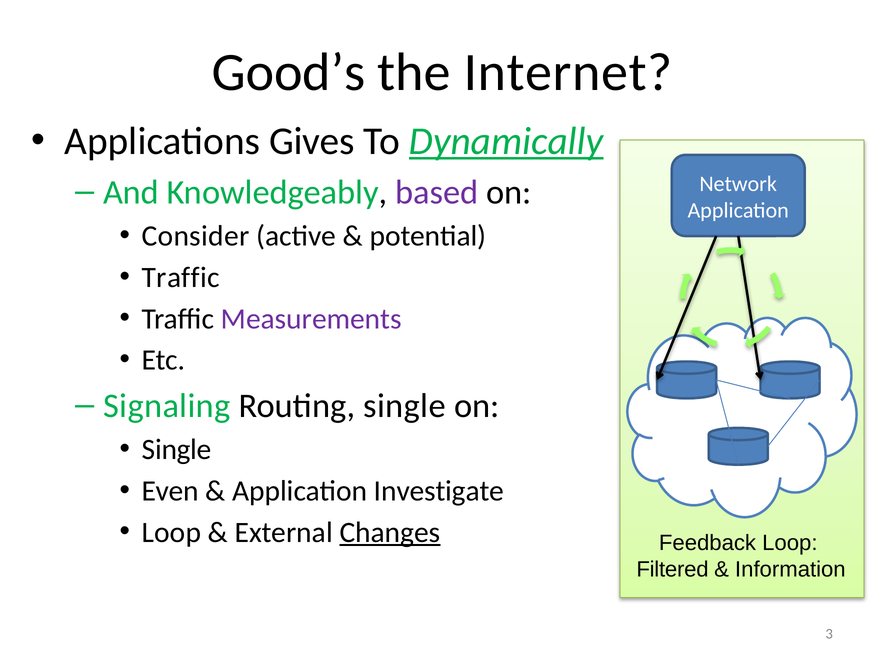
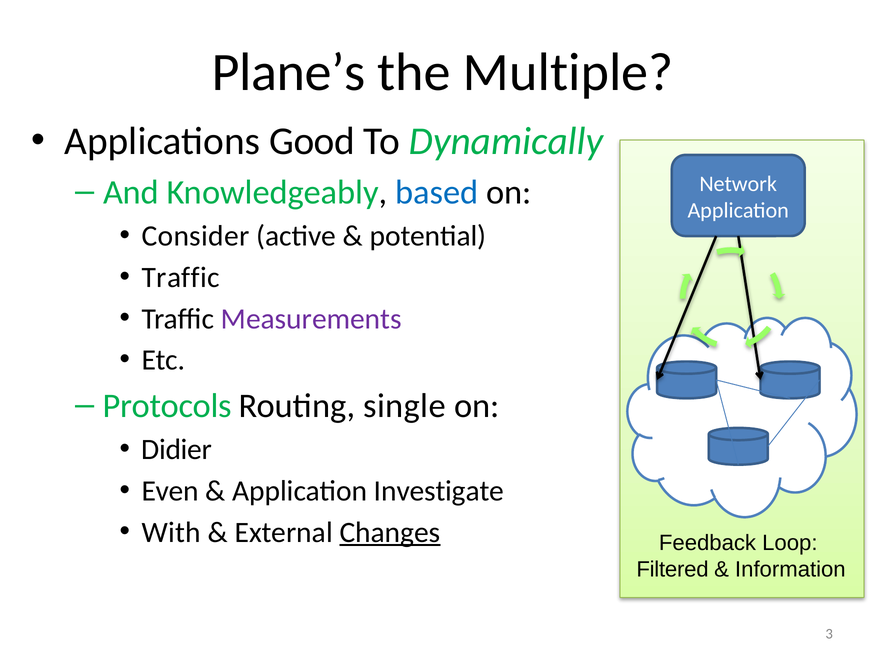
Good’s: Good’s -> Plane’s
Internet: Internet -> Multiple
Gives: Gives -> Good
Dynamically underline: present -> none
based colour: purple -> blue
Signaling: Signaling -> Protocols
Single at (177, 450): Single -> Didier
Loop at (171, 533): Loop -> With
